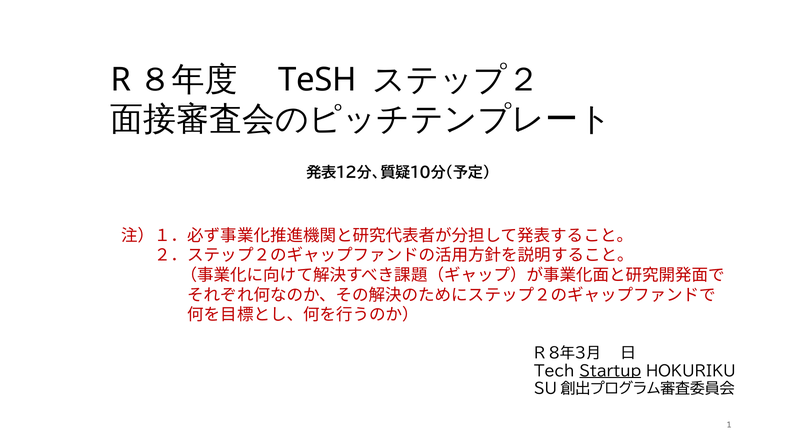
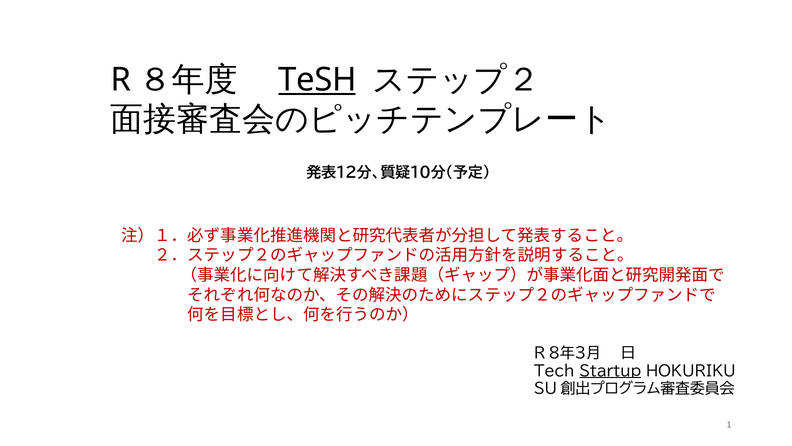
TeSH underline: none -> present
